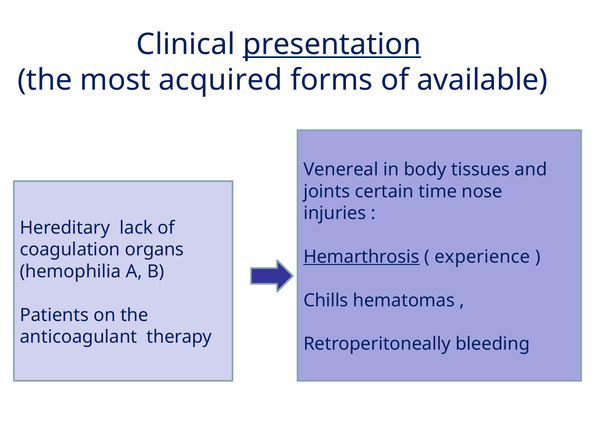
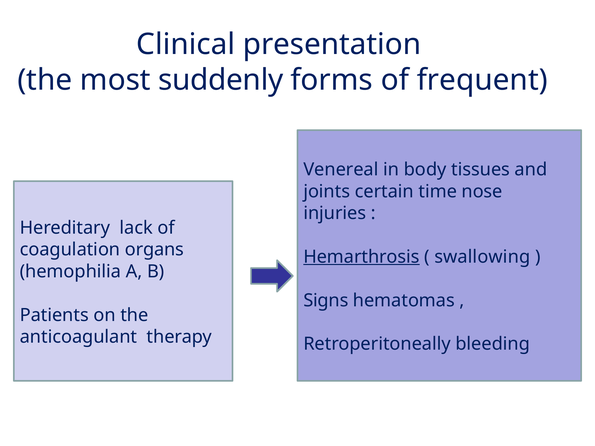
presentation underline: present -> none
acquired: acquired -> suddenly
available: available -> frequent
experience: experience -> swallowing
Chills: Chills -> Signs
